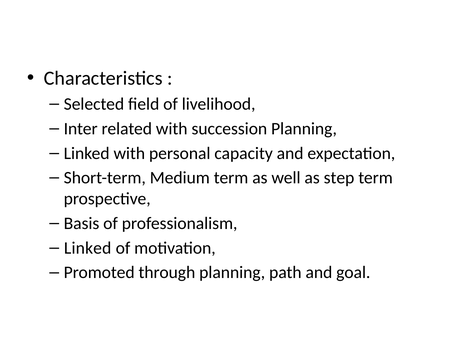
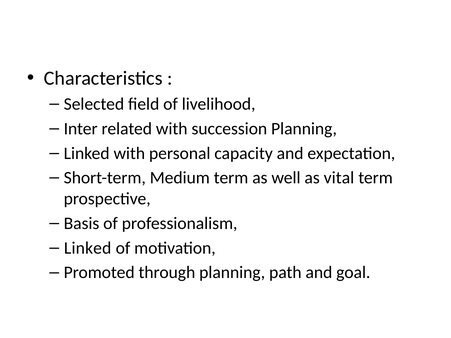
step: step -> vital
